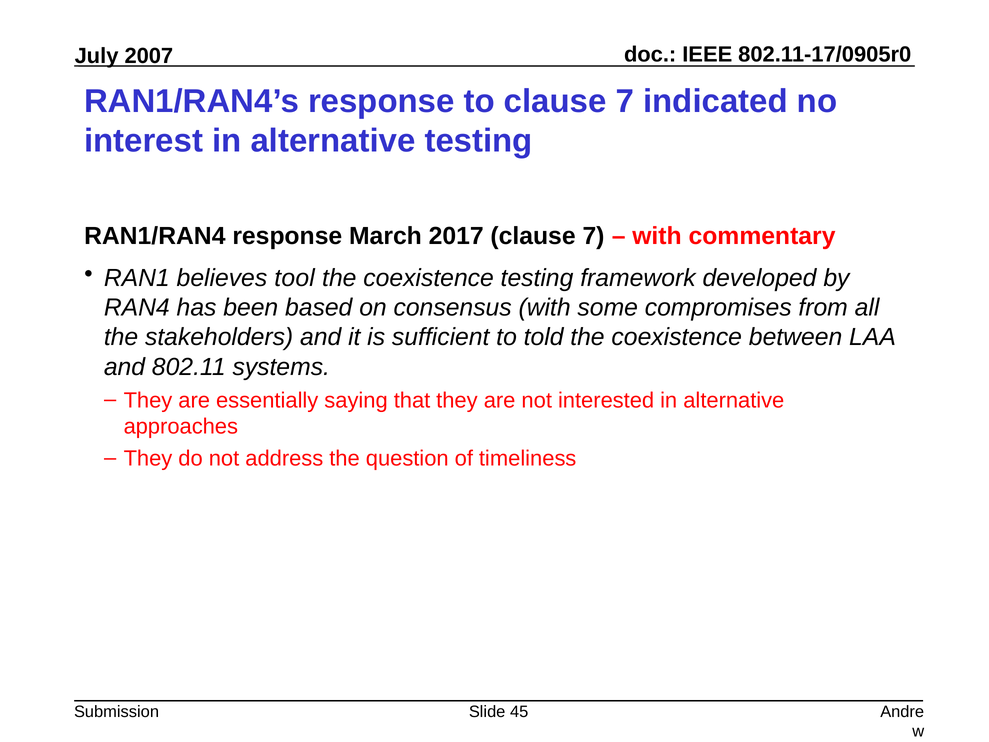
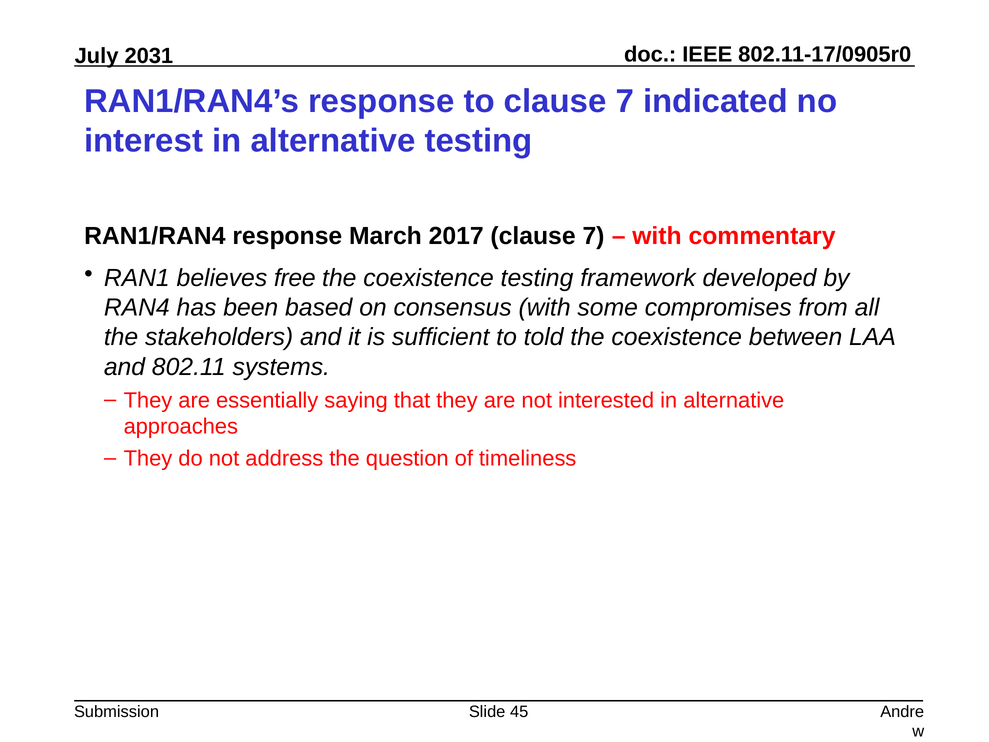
2007: 2007 -> 2031
tool: tool -> free
